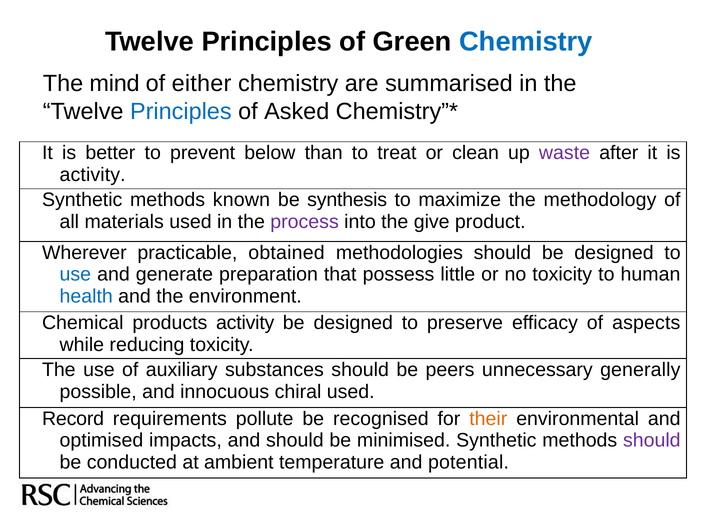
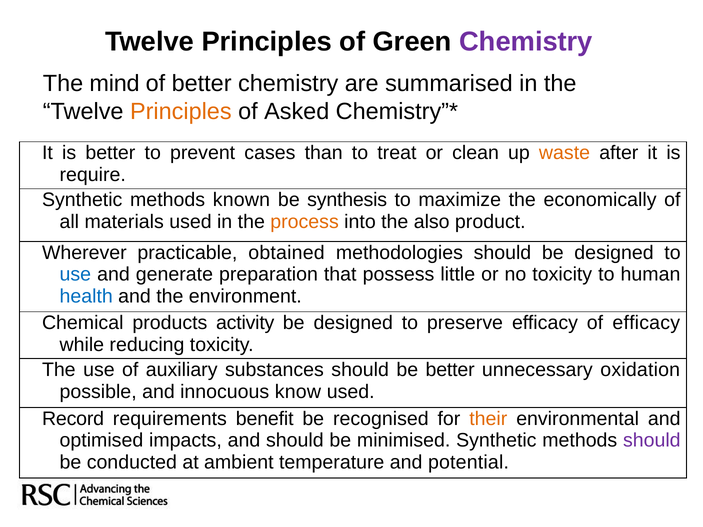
Chemistry at (526, 42) colour: blue -> purple
of either: either -> better
Principles at (181, 112) colour: blue -> orange
below: below -> cases
waste colour: purple -> orange
activity at (93, 175): activity -> require
methodology: methodology -> economically
process colour: purple -> orange
give: give -> also
of aspects: aspects -> efficacy
be peers: peers -> better
generally: generally -> oxidation
chiral: chiral -> know
pollute: pollute -> benefit
